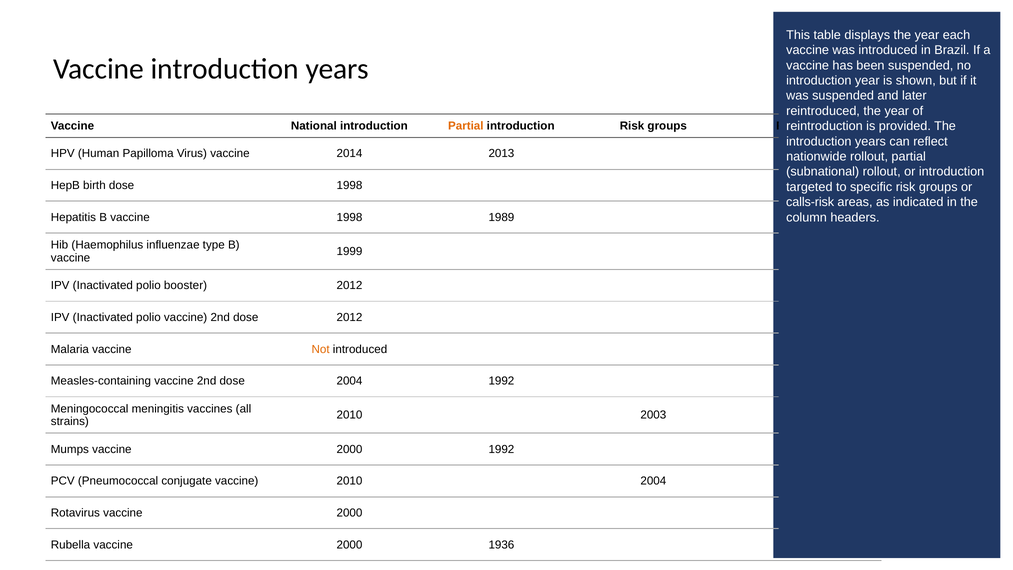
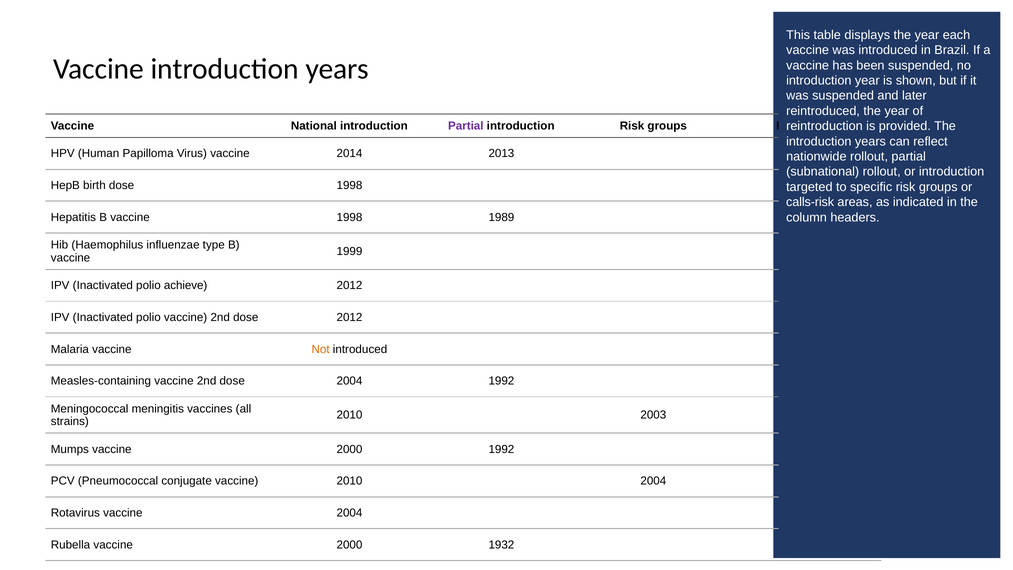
Partial at (466, 126) colour: orange -> purple
booster: booster -> achieve
Rotavirus vaccine 2000: 2000 -> 2004
1936: 1936 -> 1932
